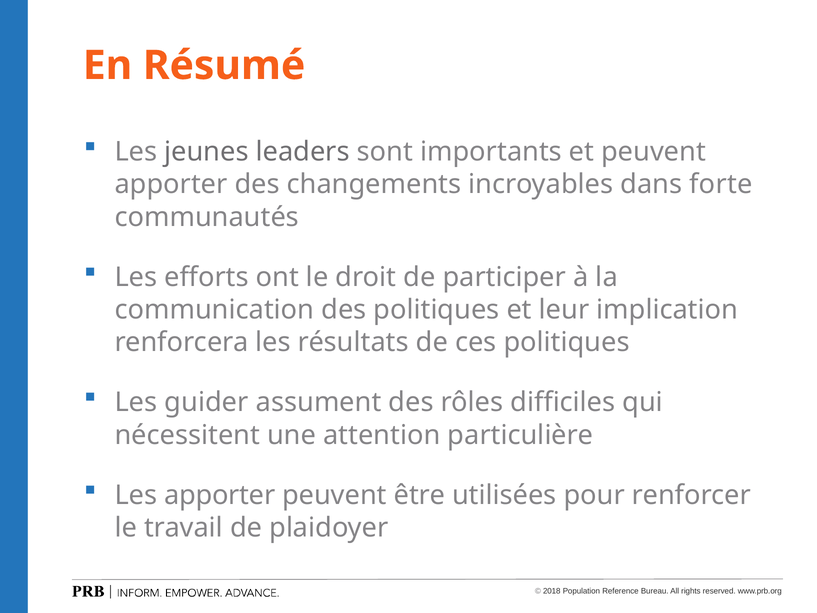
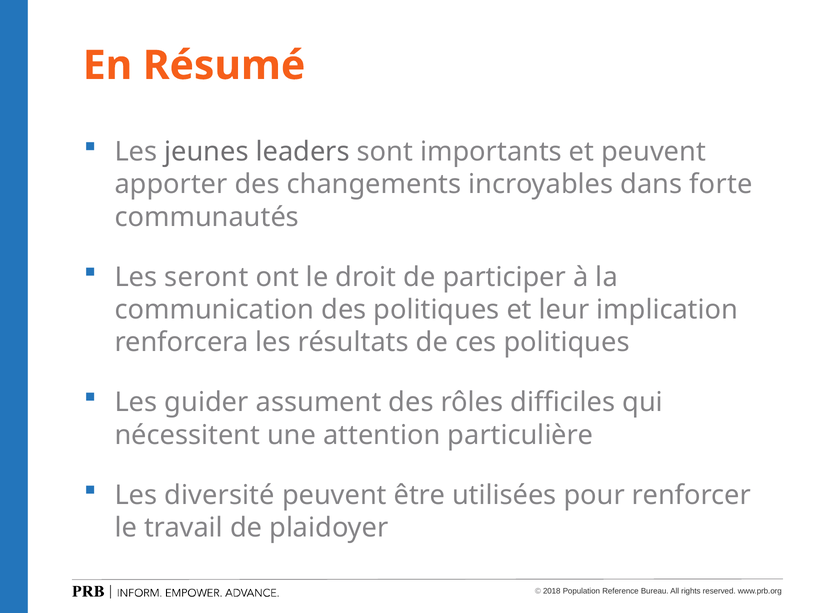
efforts: efforts -> seront
Les apporter: apporter -> diversité
